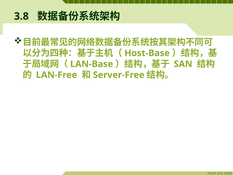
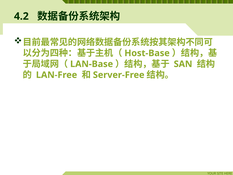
3.8: 3.8 -> 4.2
